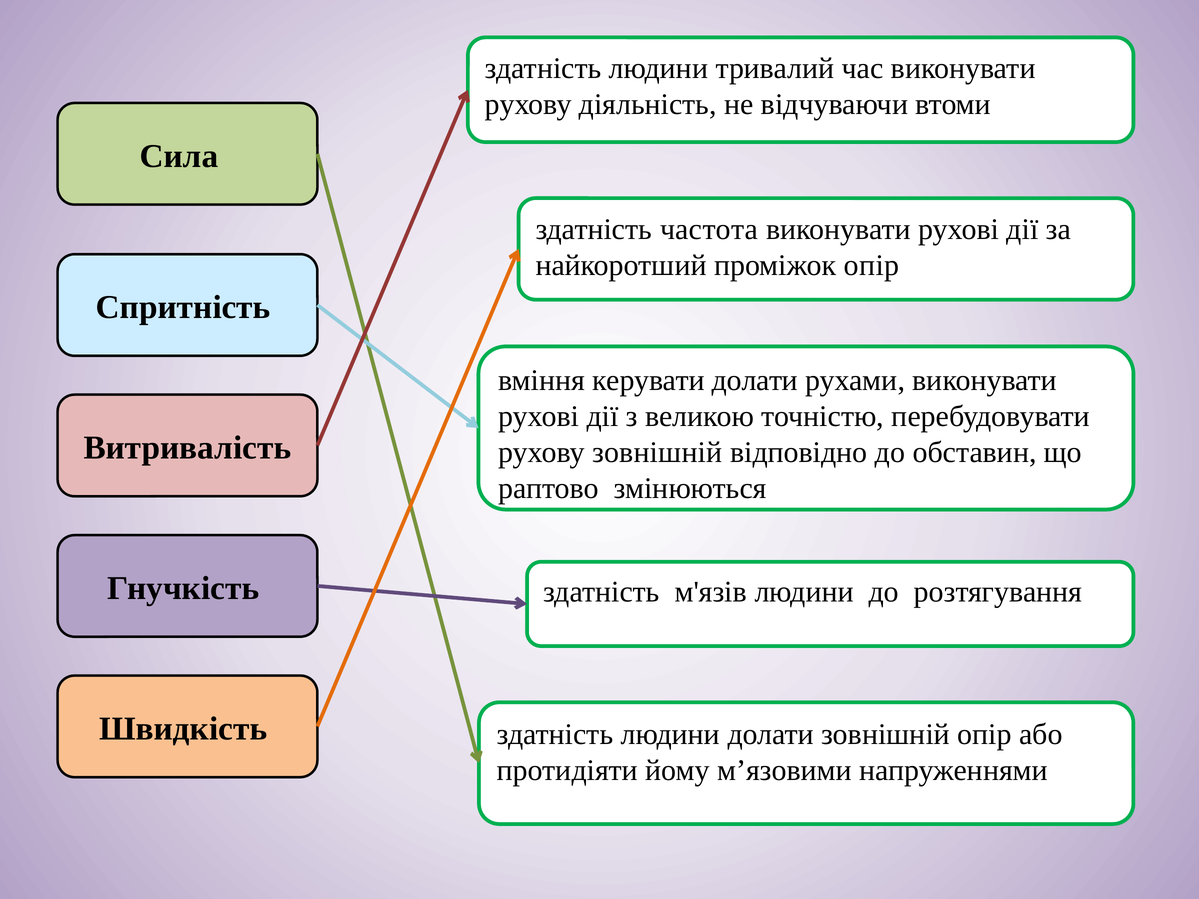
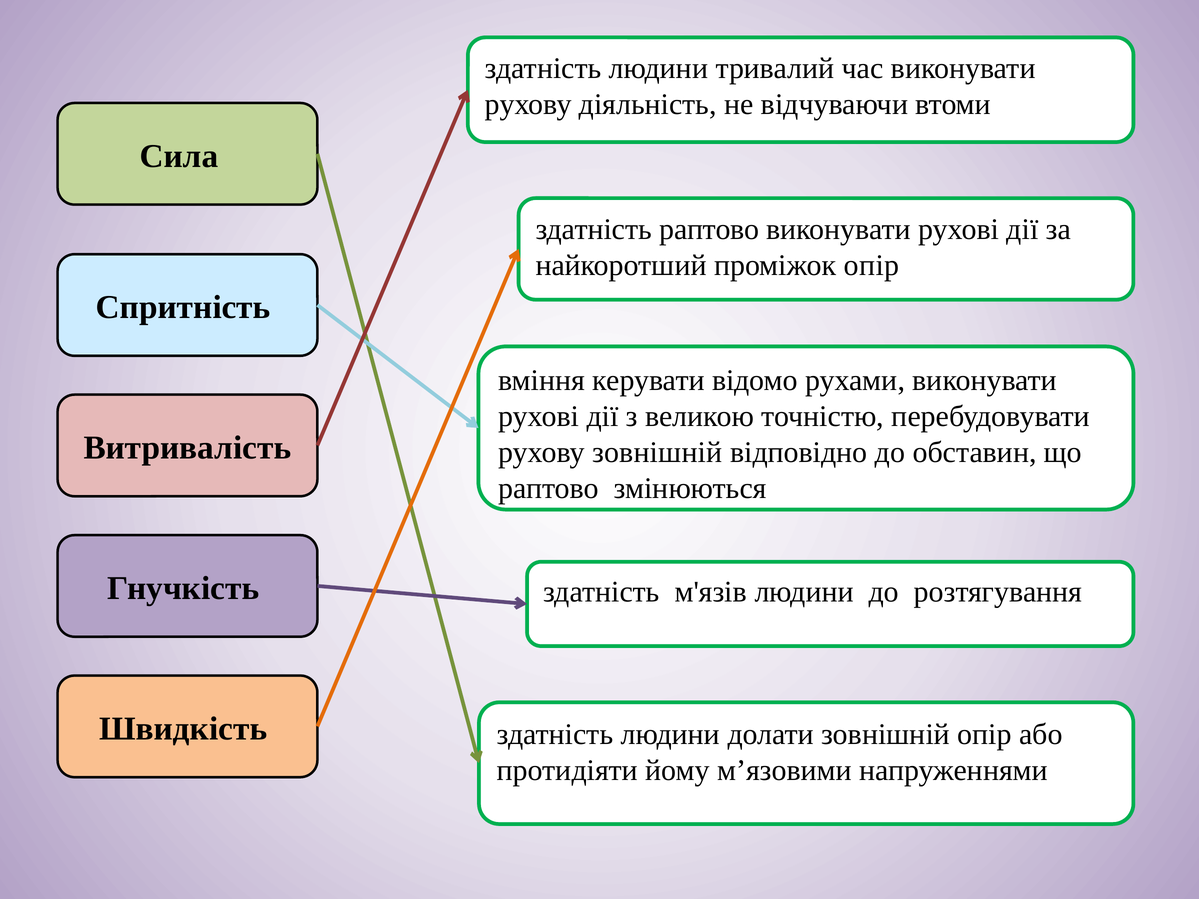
здатність частота: частота -> раптово
керувати долати: долати -> відомо
